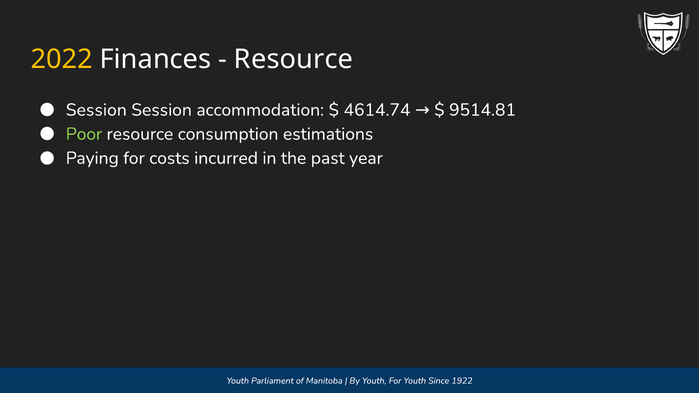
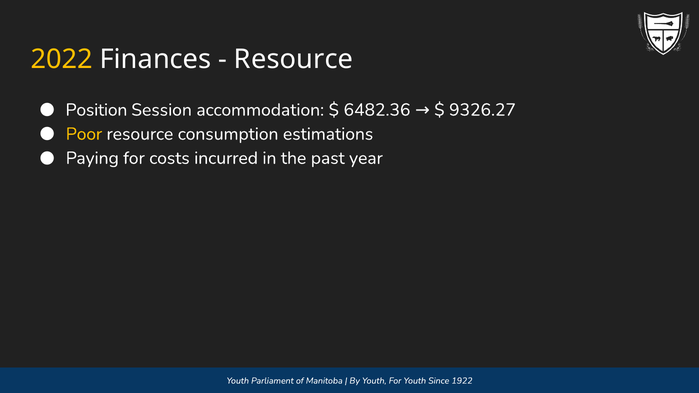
Session at (96, 110): Session -> Position
4614.74: 4614.74 -> 6482.36
9514.81: 9514.81 -> 9326.27
Poor colour: light green -> yellow
